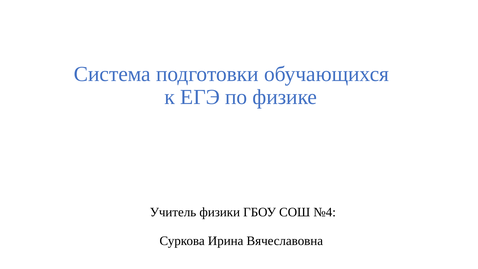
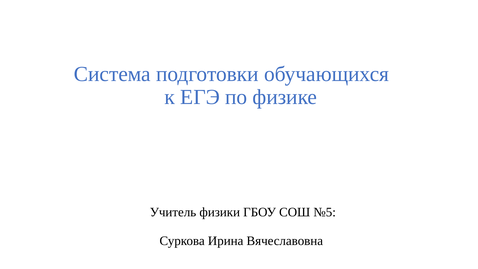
№4: №4 -> №5
